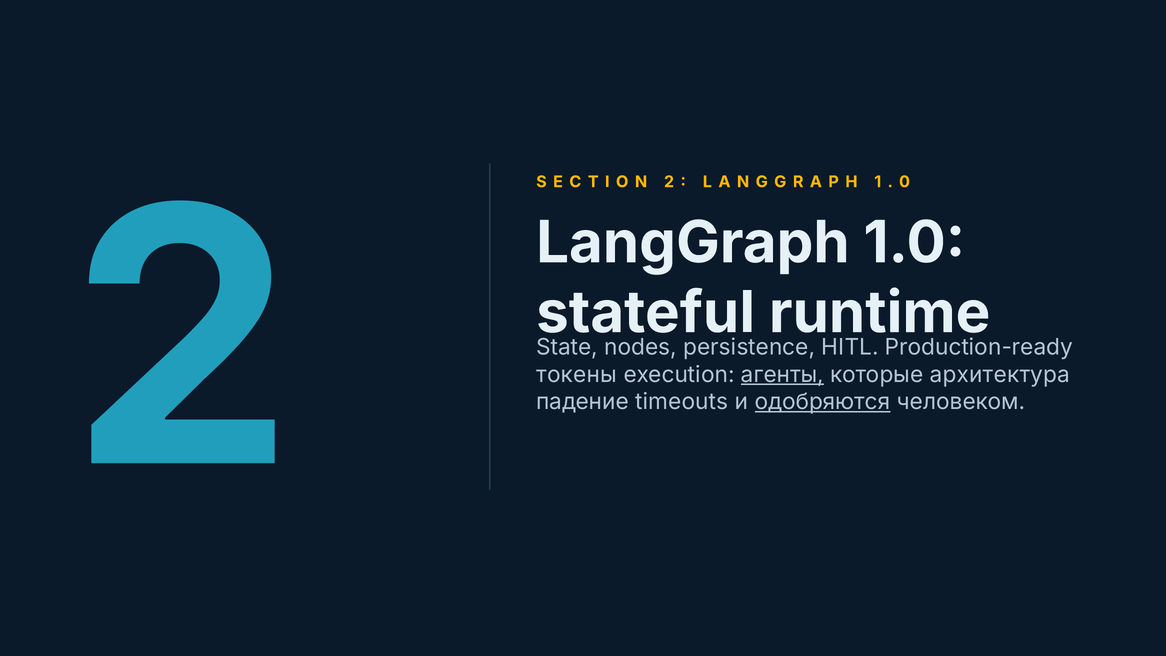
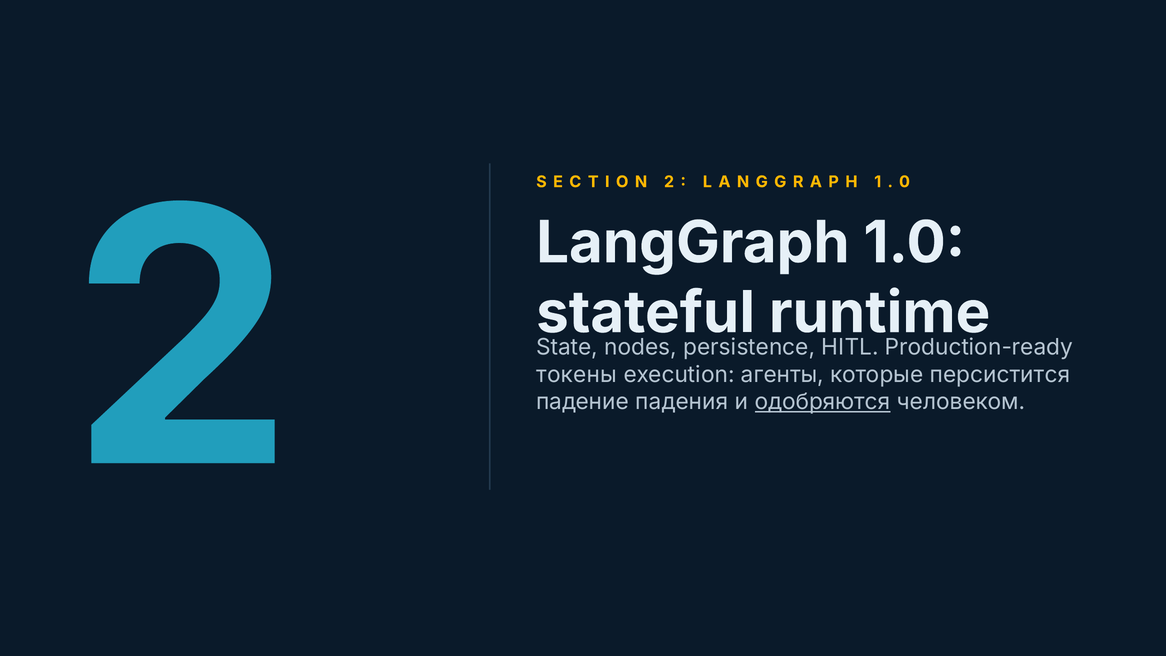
агенты underline: present -> none
архитектура: архитектура -> персистится
timeouts: timeouts -> падения
